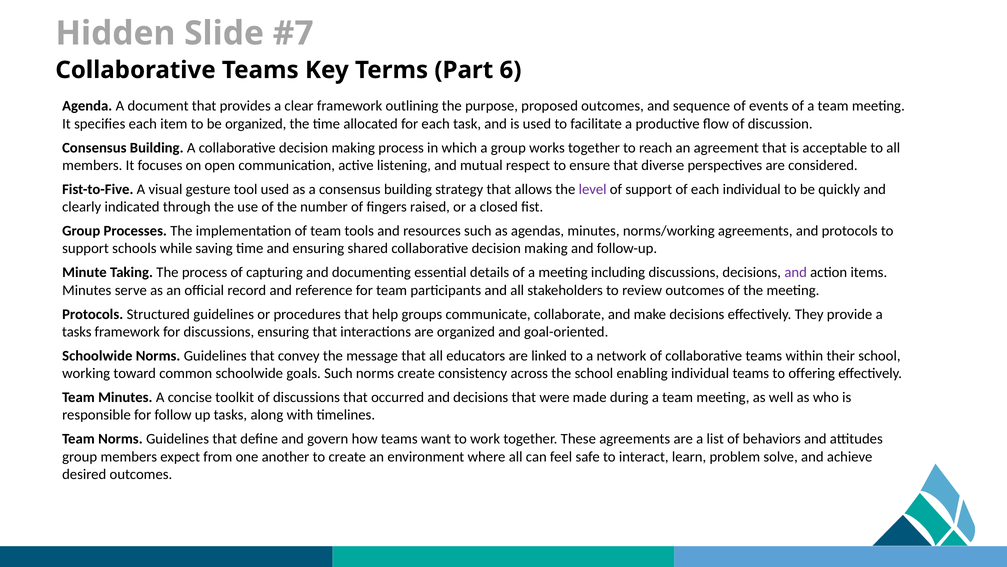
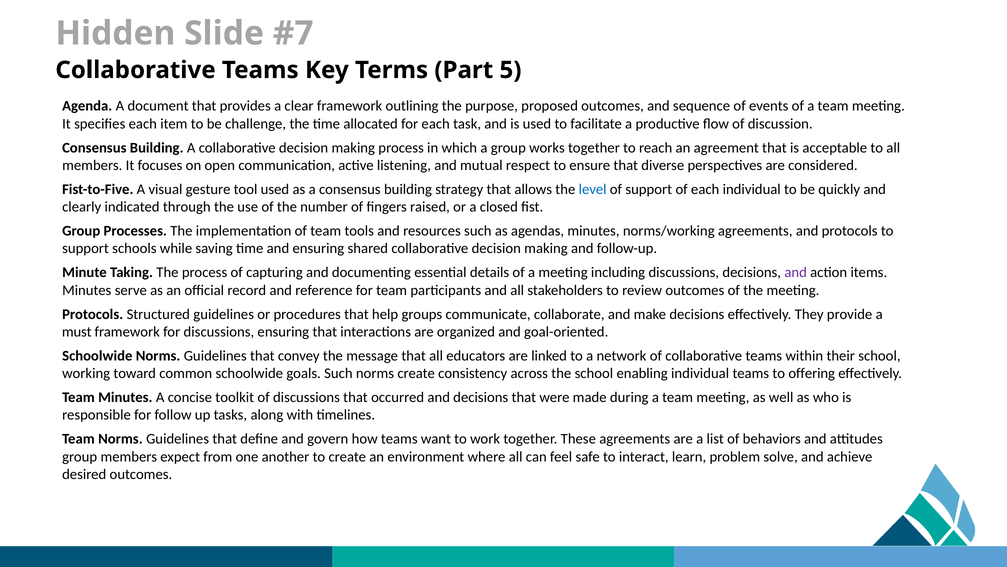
6: 6 -> 5
be organized: organized -> challenge
level colour: purple -> blue
tasks at (77, 332): tasks -> must
